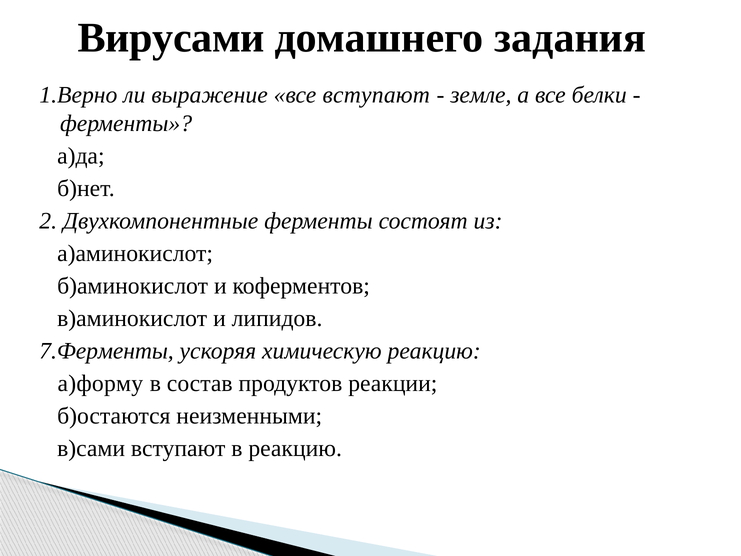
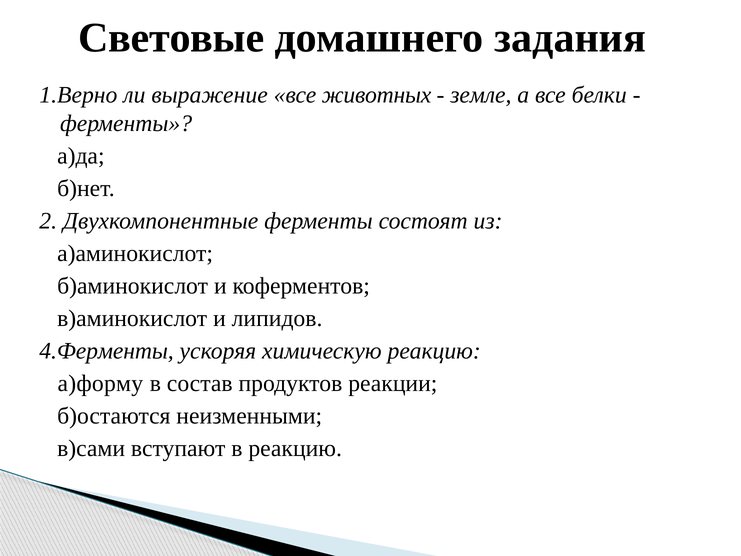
Вирусами: Вирусами -> Световые
все вступают: вступают -> животных
7.Ферменты: 7.Ферменты -> 4.Ферменты
